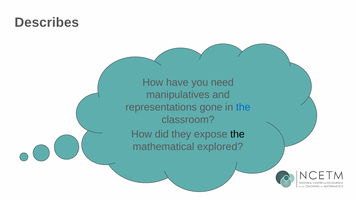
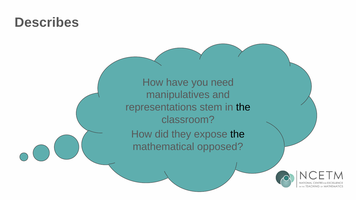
gone: gone -> stem
the at (243, 107) colour: blue -> black
explored: explored -> opposed
